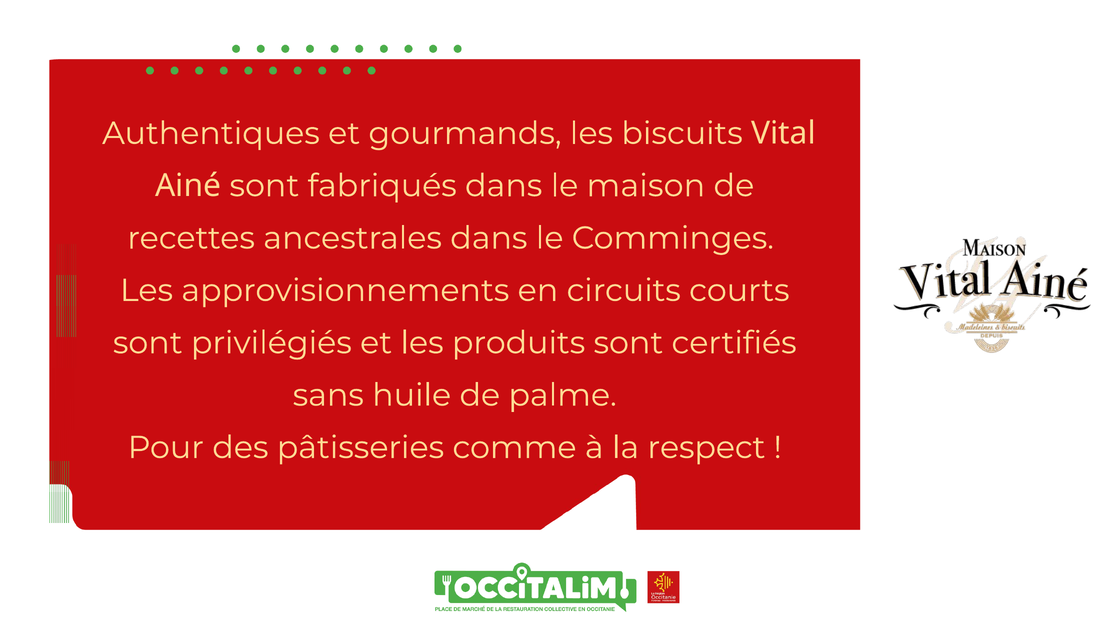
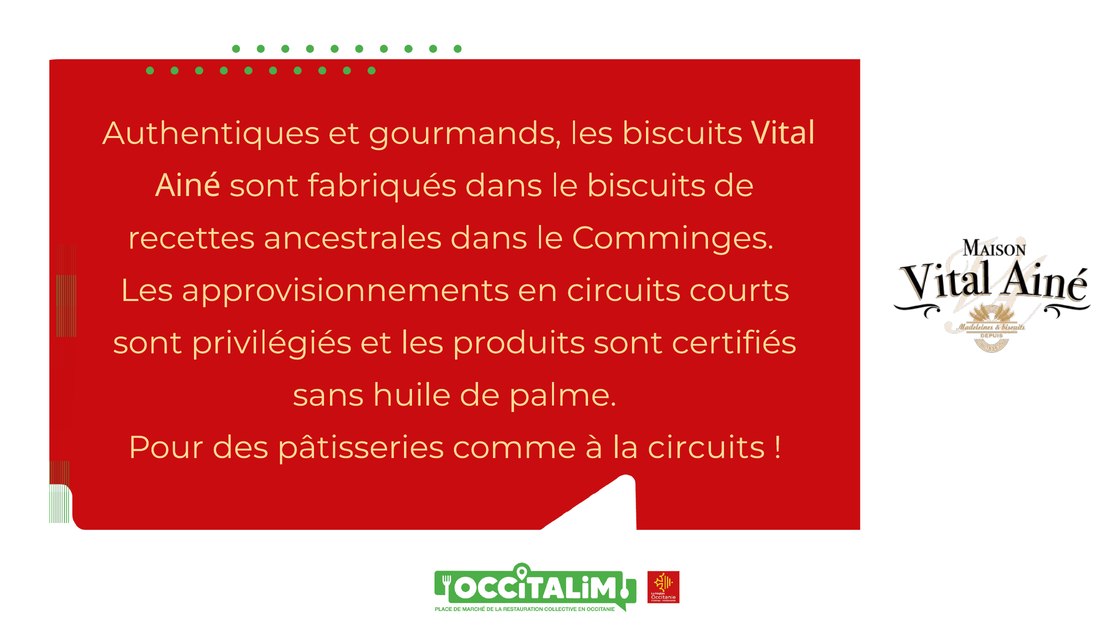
le maison: maison -> biscuits
la respect: respect -> circuits
